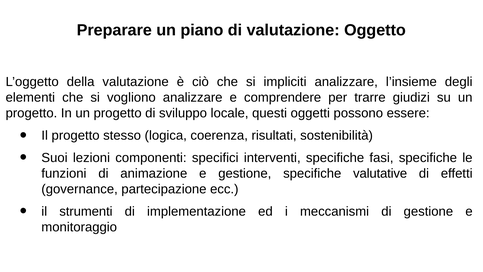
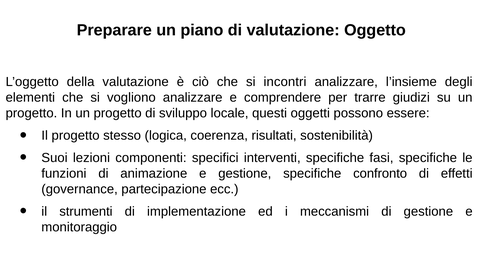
impliciti: impliciti -> incontri
valutative: valutative -> confronto
